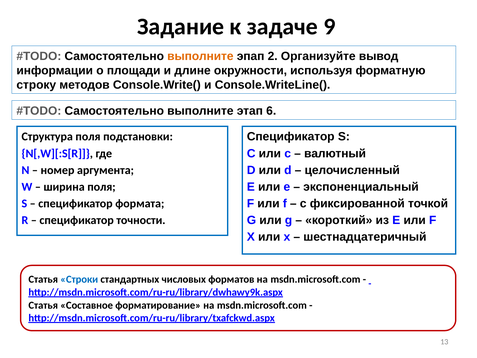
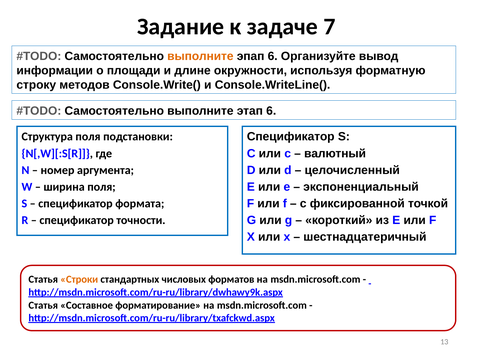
9: 9 -> 7
эпап 2: 2 -> 6
Строки colour: blue -> orange
